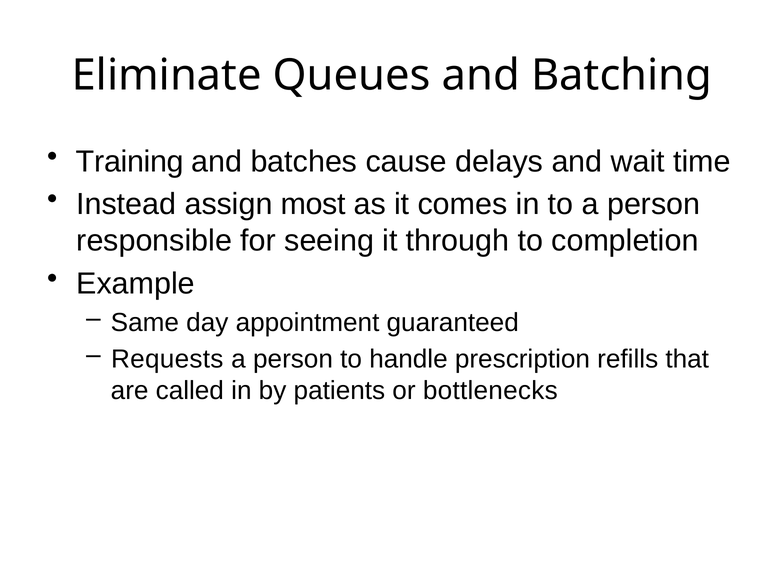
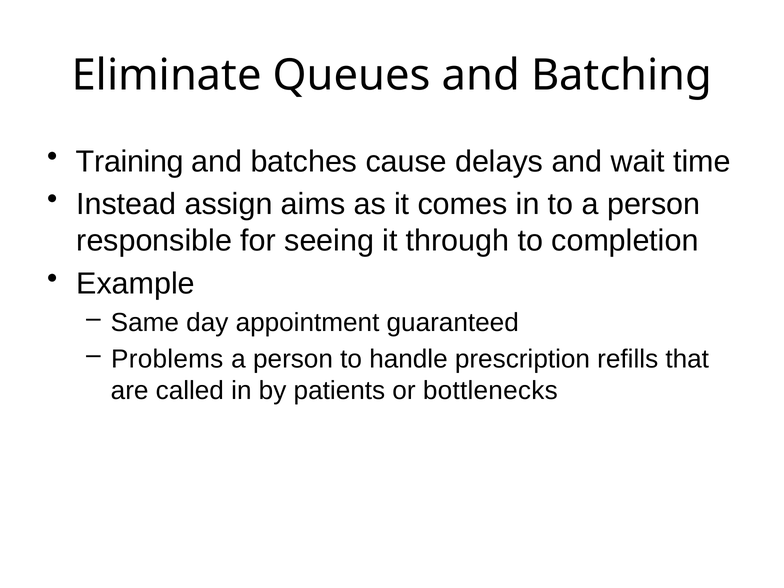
most: most -> aims
Requests: Requests -> Problems
